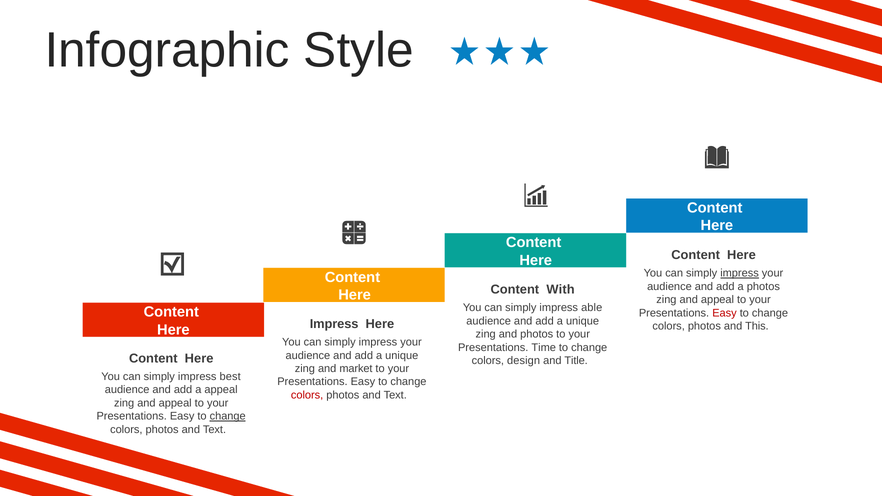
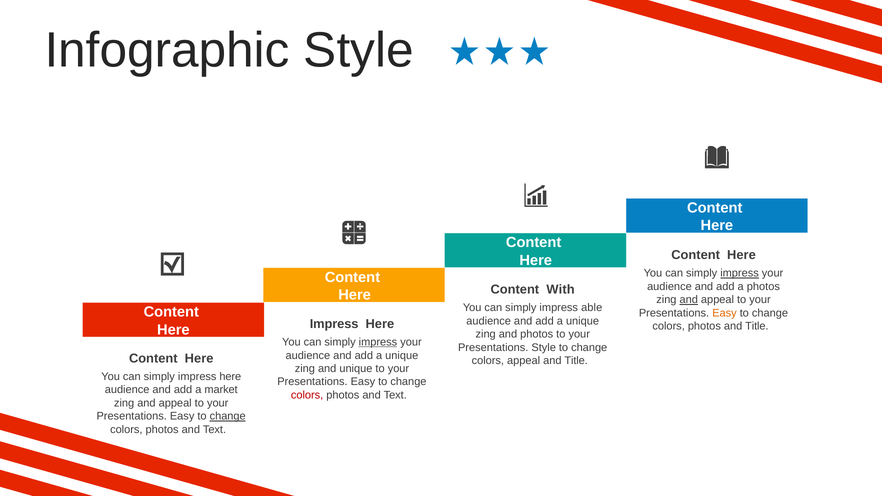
and at (689, 300) underline: none -> present
Easy at (724, 313) colour: red -> orange
photos and This: This -> Title
impress at (378, 342) underline: none -> present
Presentations Time: Time -> Style
colors design: design -> appeal
and market: market -> unique
simply impress best: best -> here
a appeal: appeal -> market
